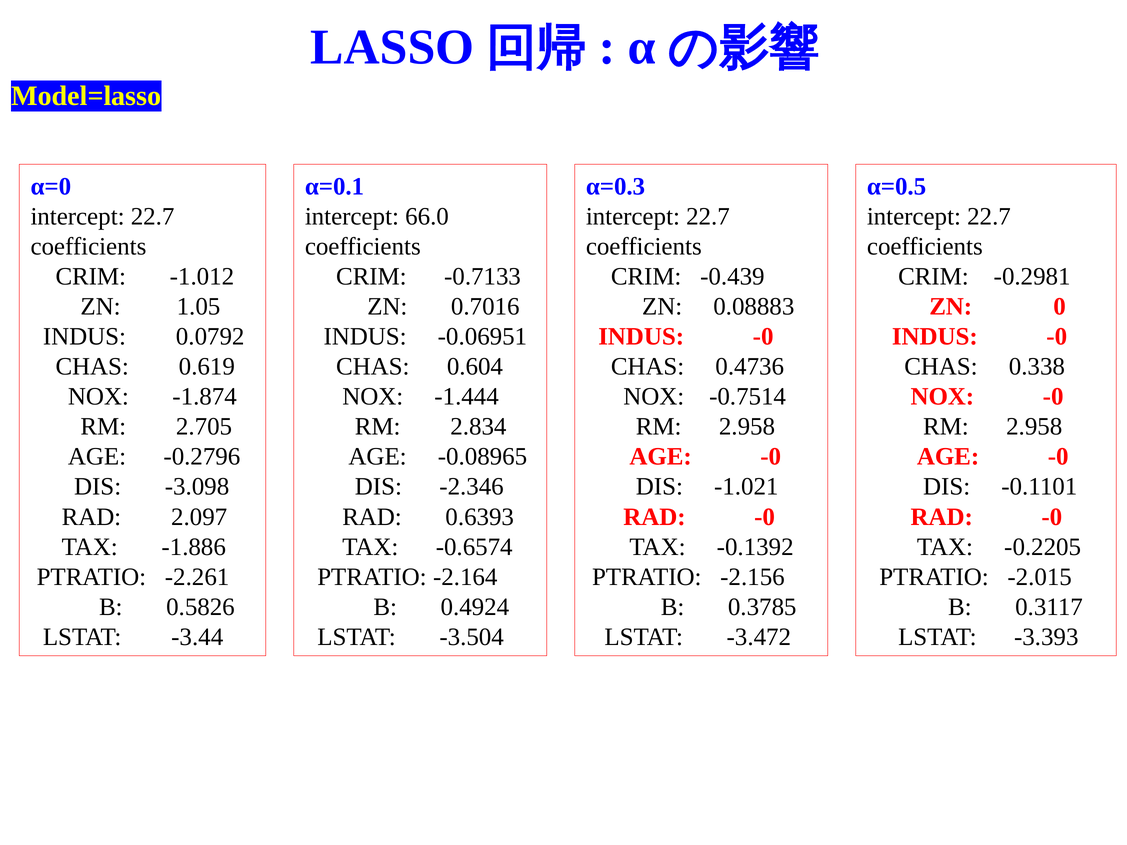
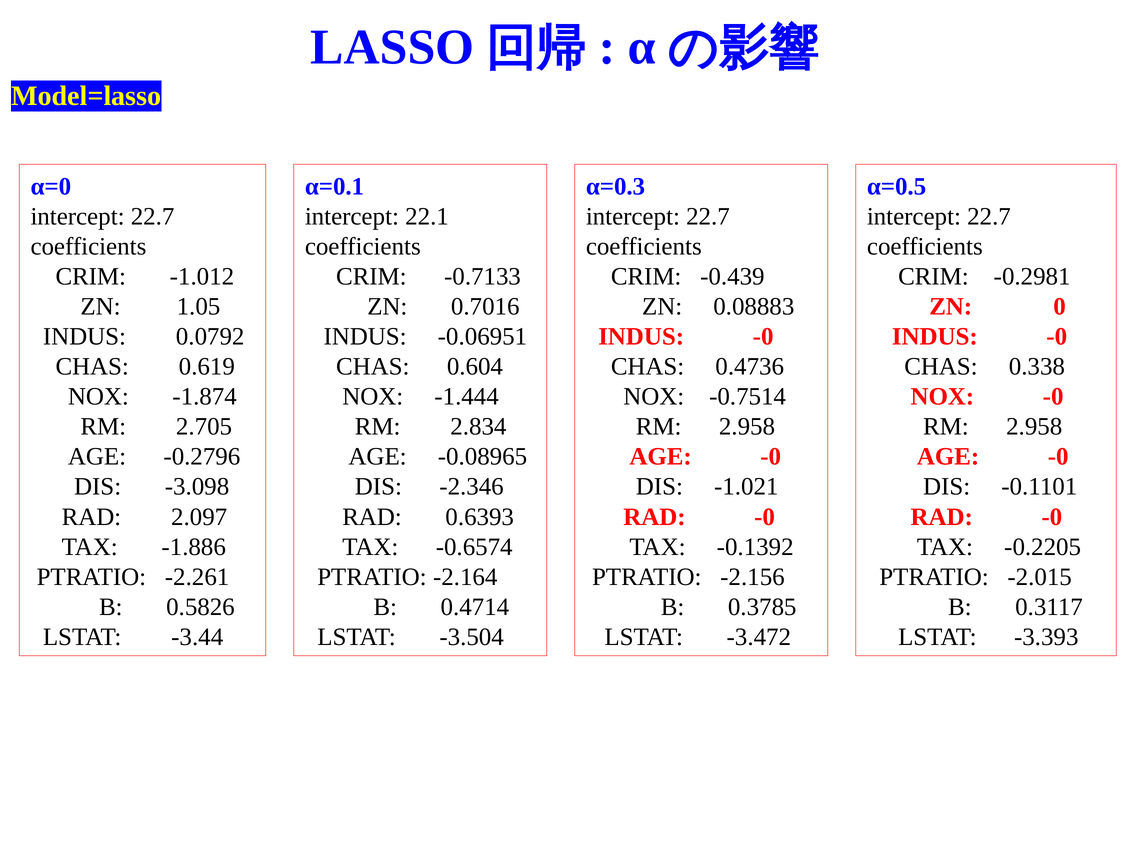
66.0: 66.0 -> 22.1
0.4924: 0.4924 -> 0.4714
